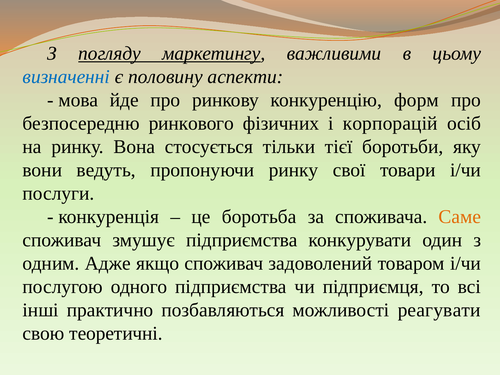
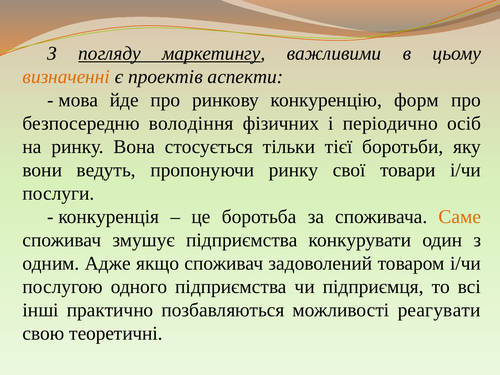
визначенні colour: blue -> orange
половину: половину -> проектів
ринкового: ринкового -> володіння
корпорацій: корпорацій -> періодично
